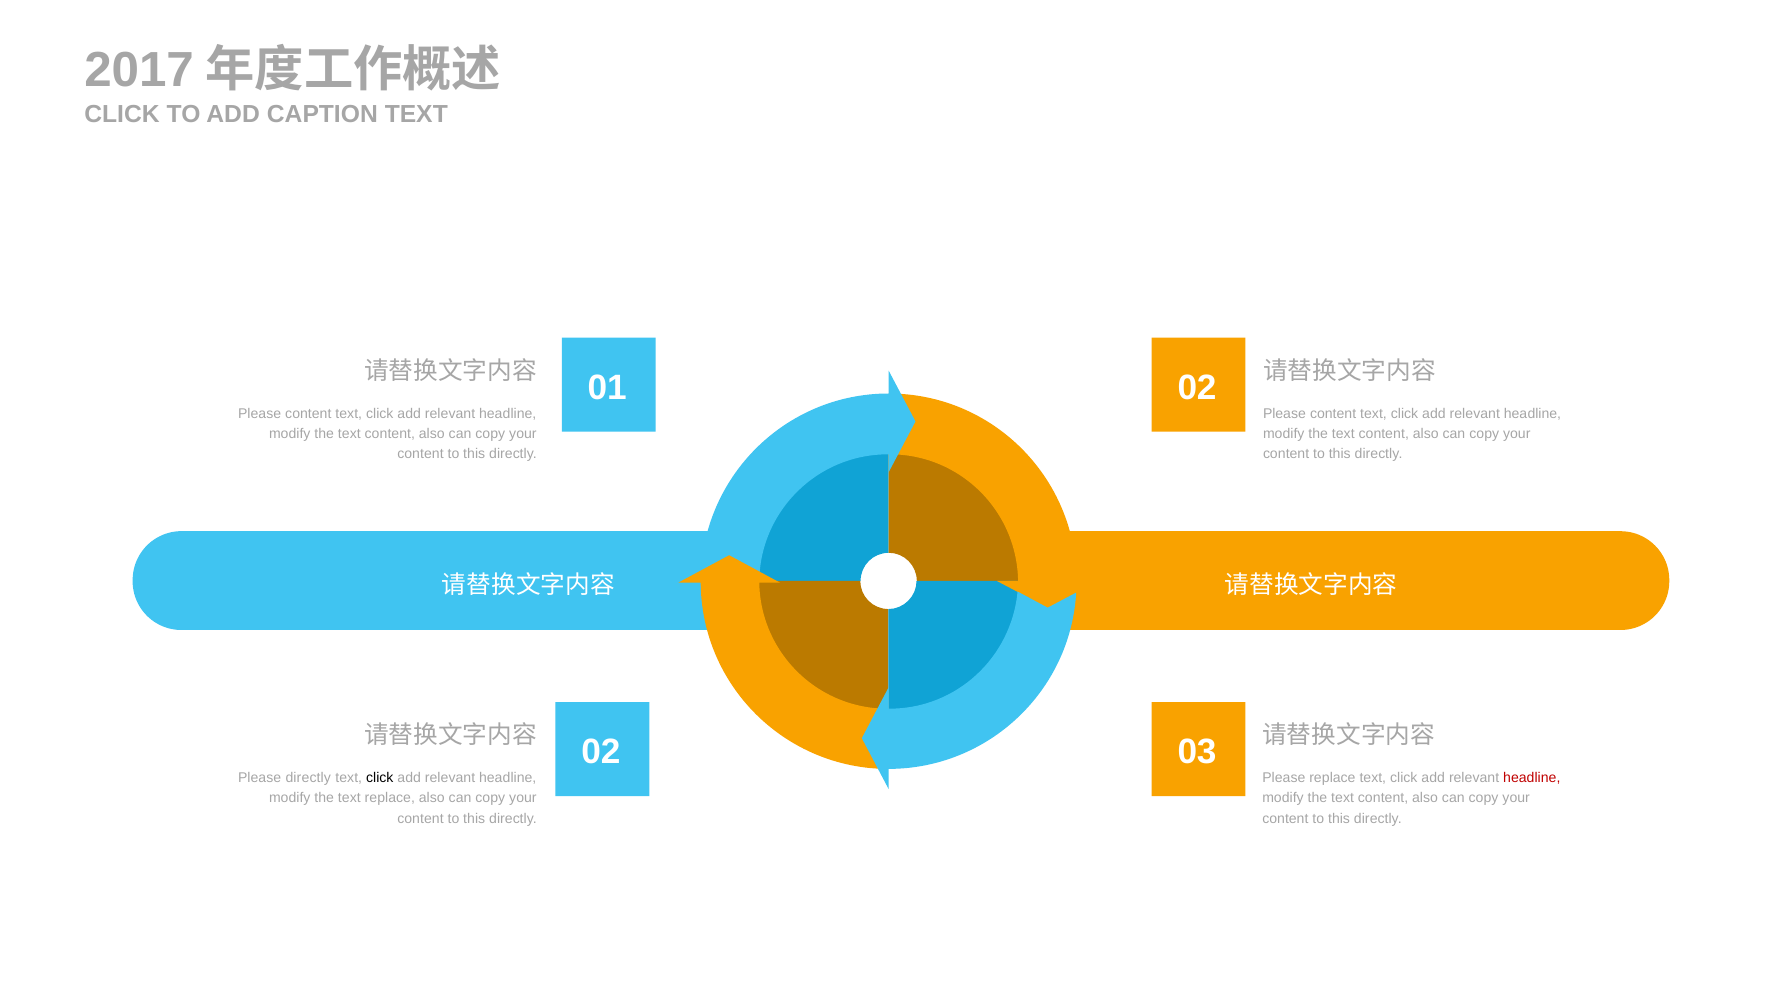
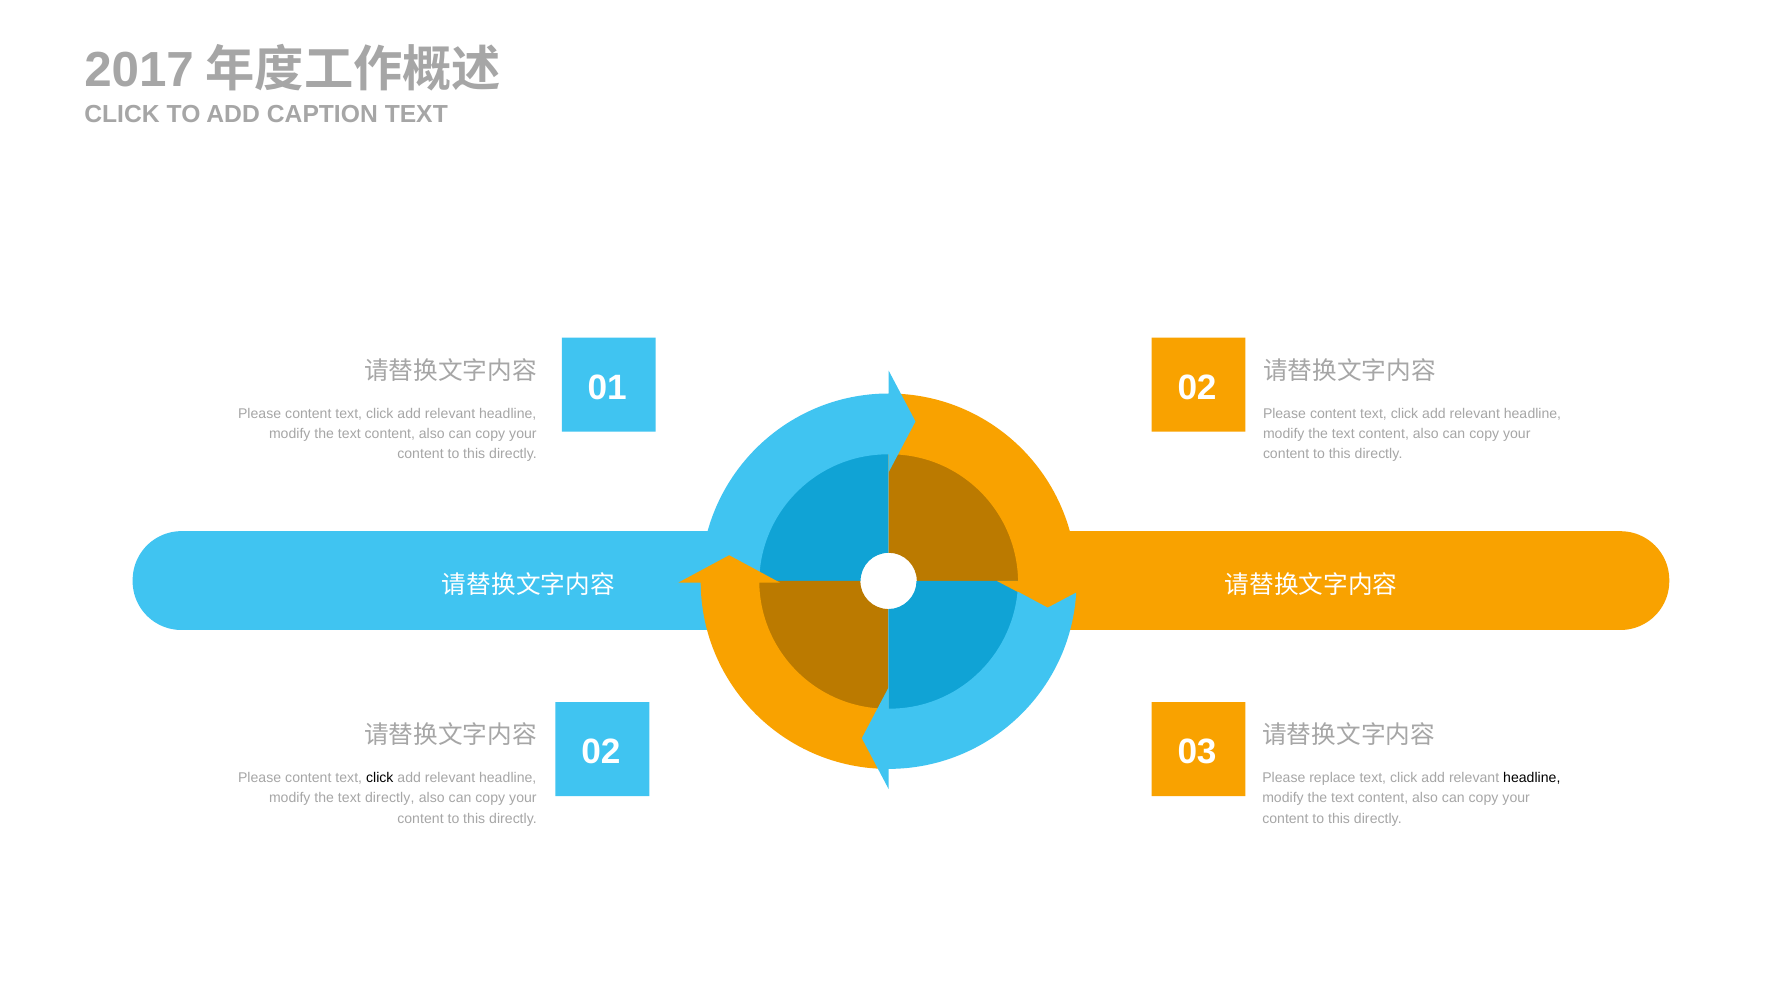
directly at (308, 778): directly -> content
headline at (1532, 778) colour: red -> black
text replace: replace -> directly
